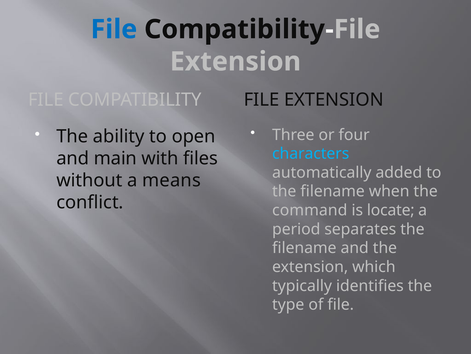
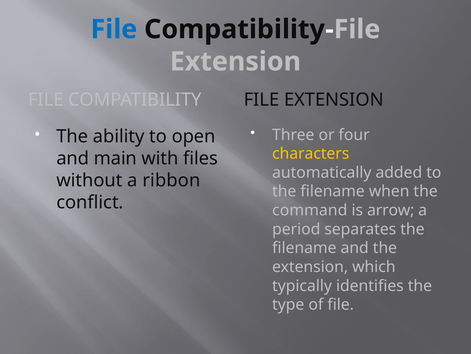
characters colour: light blue -> yellow
means: means -> ribbon
locate: locate -> arrow
